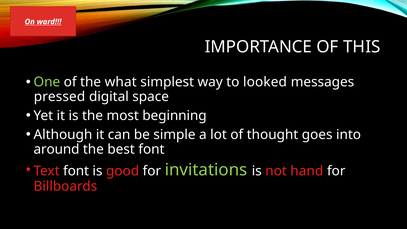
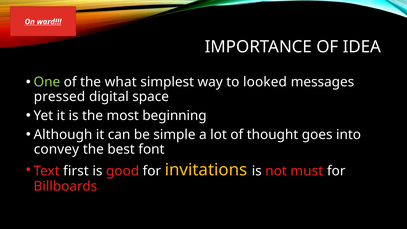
THIS: THIS -> IDEA
around: around -> convey
Text font: font -> first
invitations colour: light green -> yellow
hand: hand -> must
